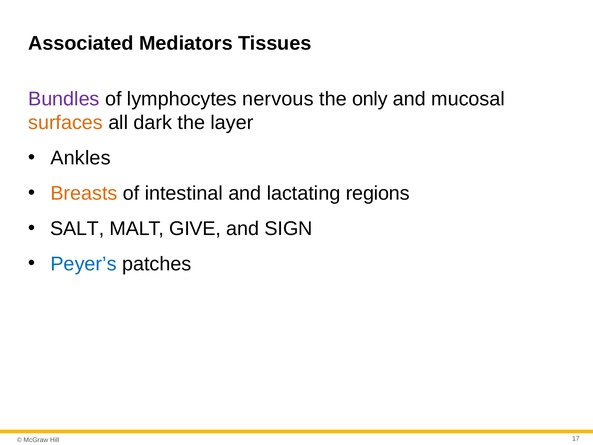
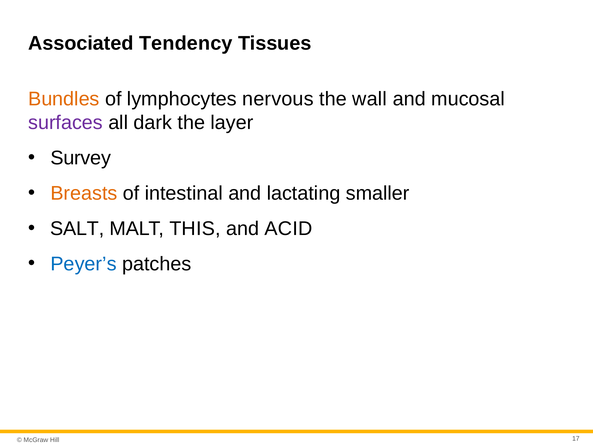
Mediators: Mediators -> Tendency
Bundles colour: purple -> orange
only: only -> wall
surfaces colour: orange -> purple
Ankles: Ankles -> Survey
regions: regions -> smaller
GIVE: GIVE -> THIS
SIGN: SIGN -> ACID
